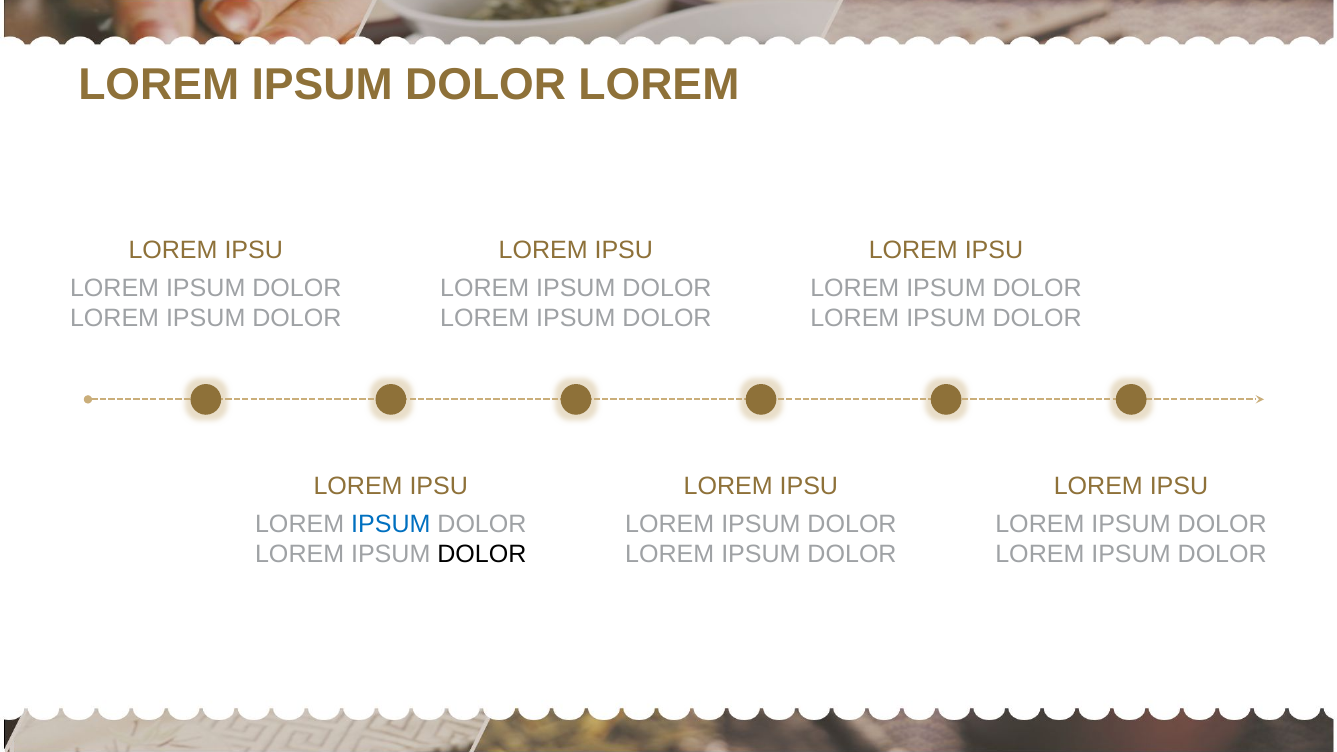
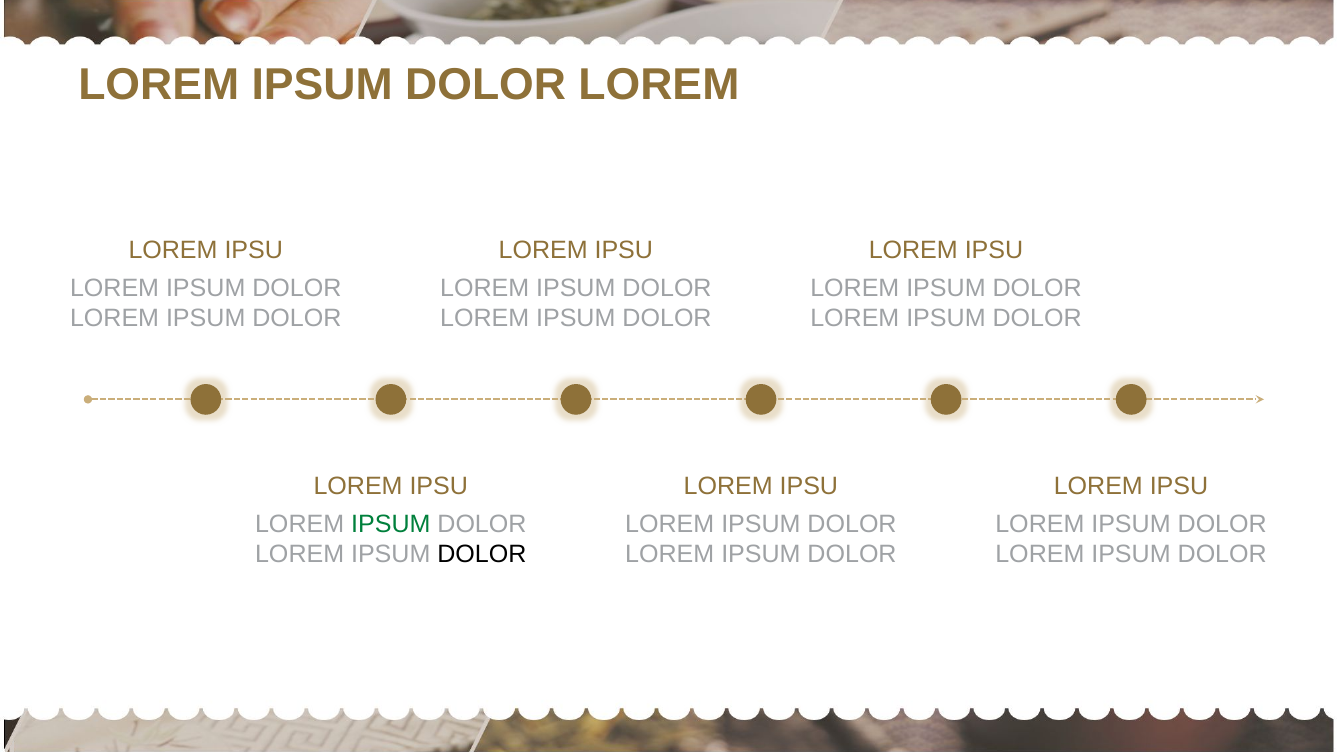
IPSUM at (391, 525) colour: blue -> green
